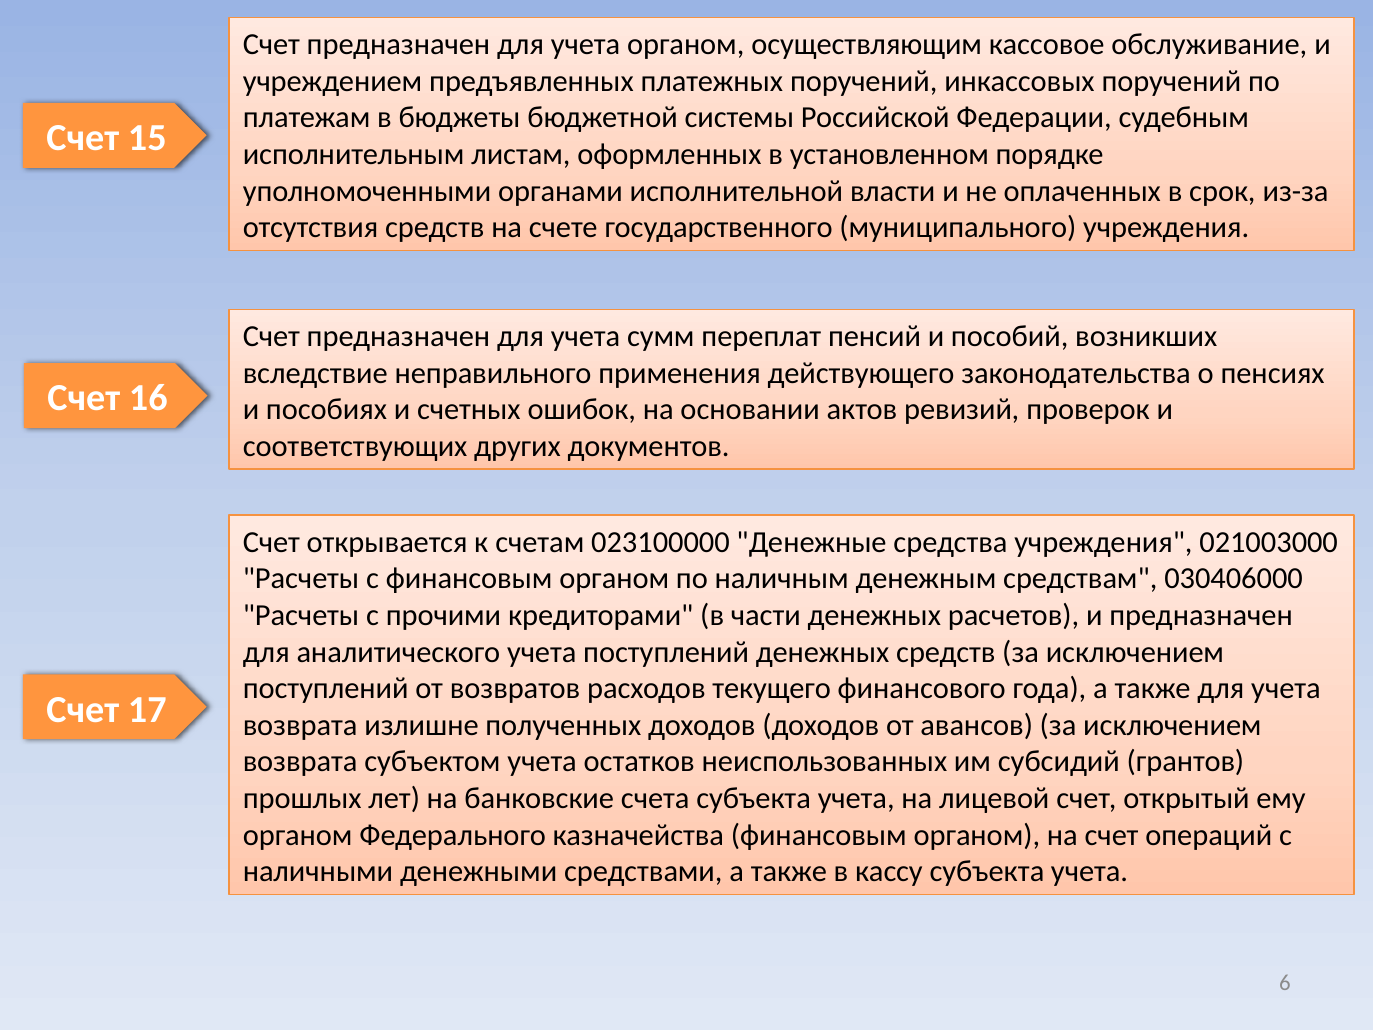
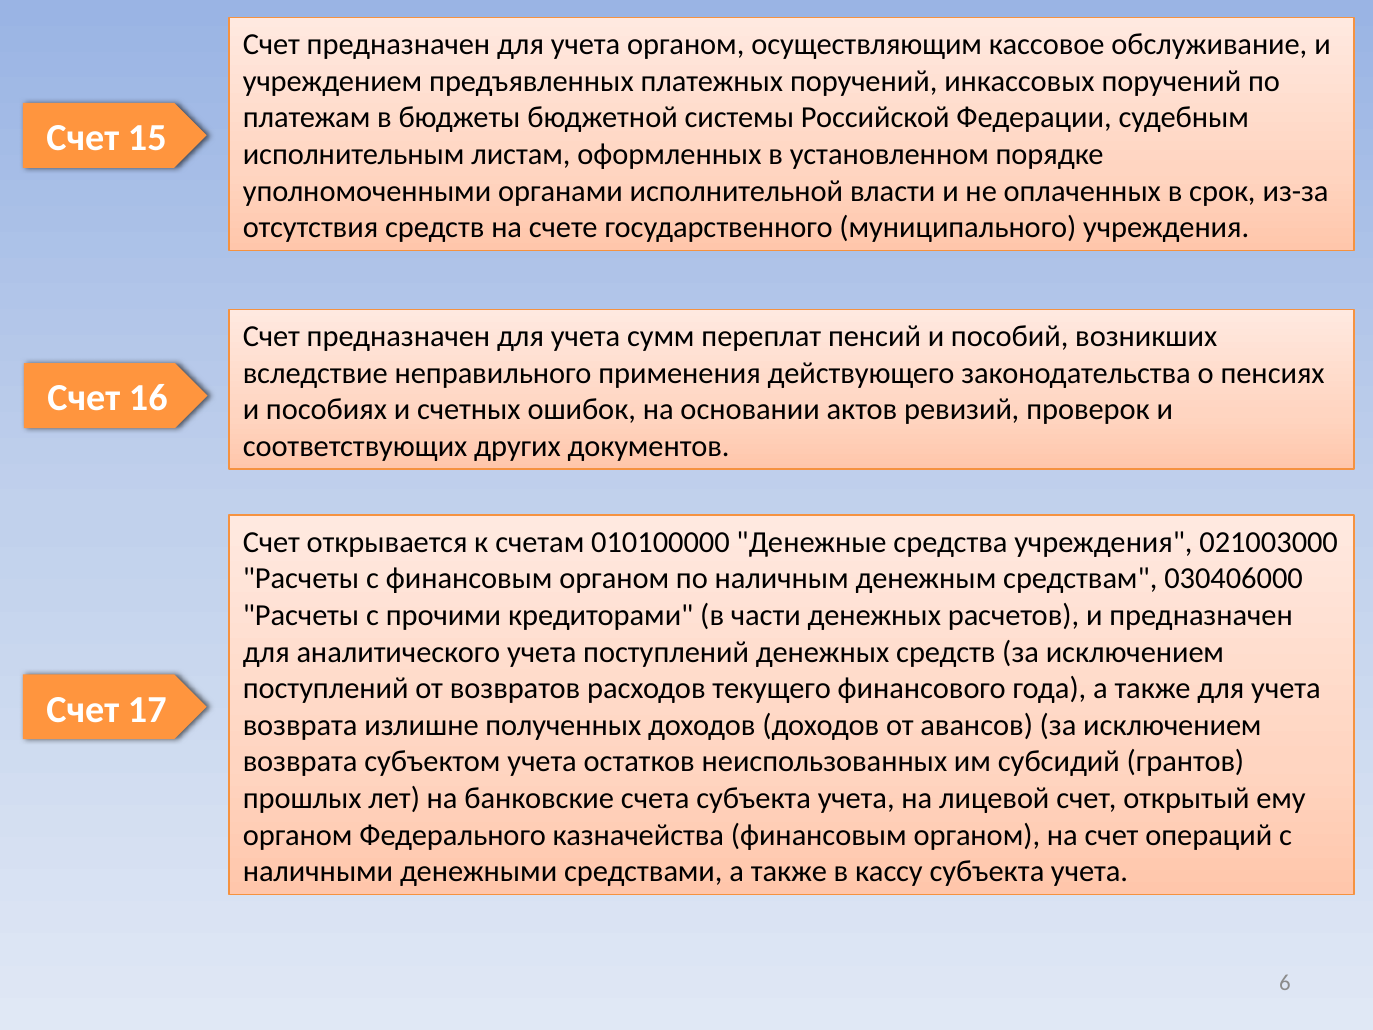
023100000: 023100000 -> 010100000
